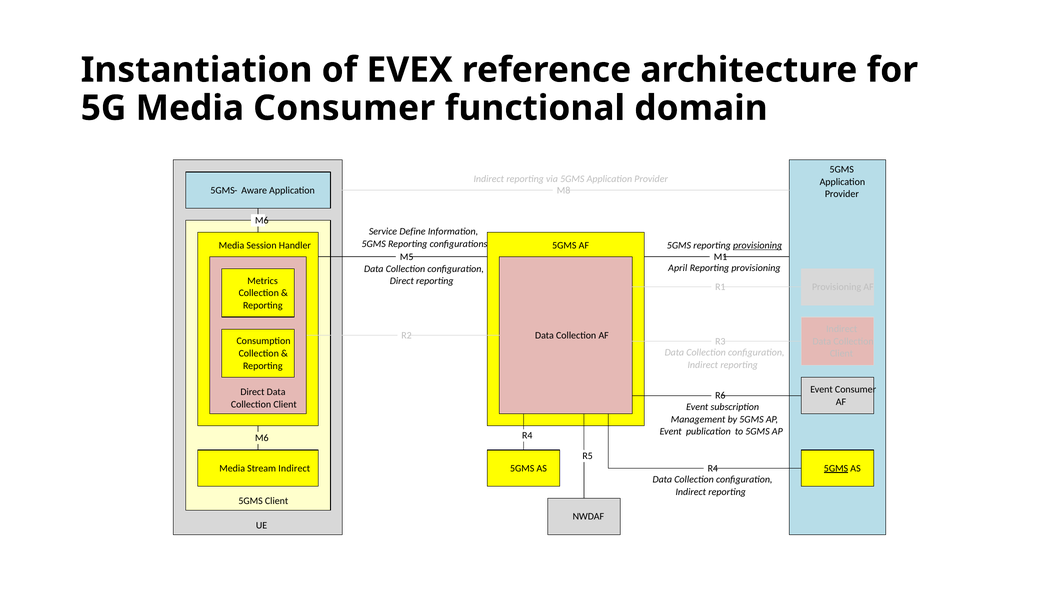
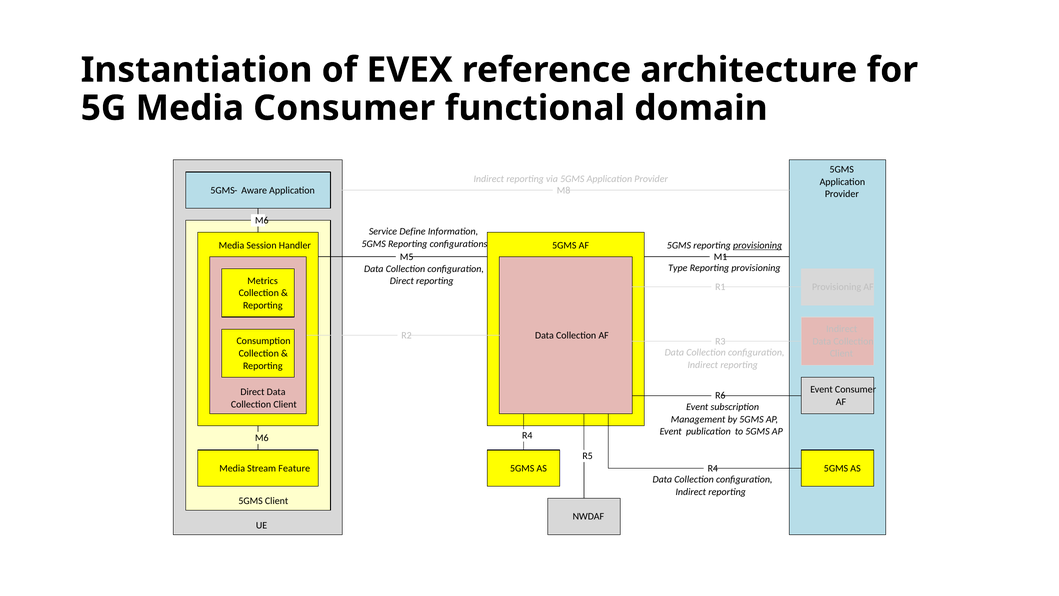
April: April -> Type
Stream Indirect: Indirect -> Feature
5GMS at (836, 468) underline: present -> none
